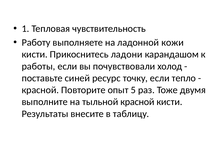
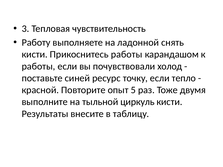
1: 1 -> 3
кожи: кожи -> снять
Прикоснитесь ладони: ладони -> работы
тыльной красной: красной -> циркуль
